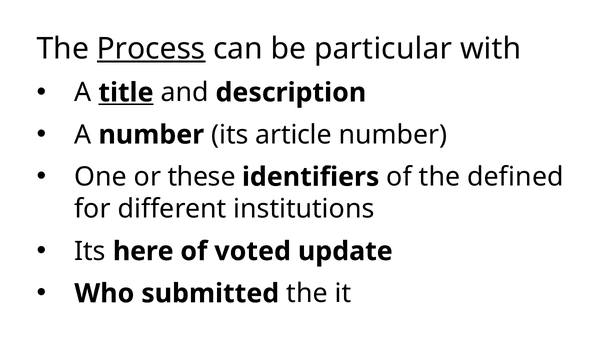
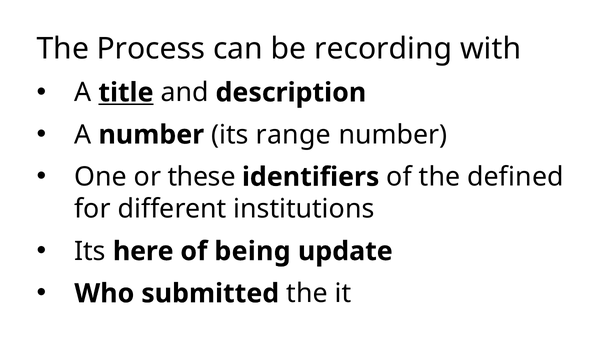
Process underline: present -> none
particular: particular -> recording
article: article -> range
voted: voted -> being
